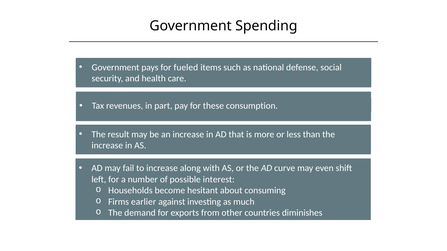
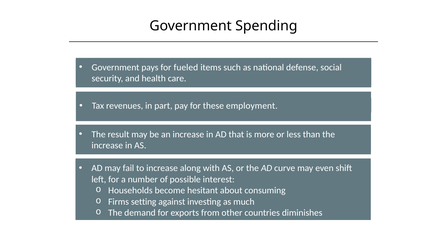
consumption: consumption -> employment
earlier: earlier -> setting
